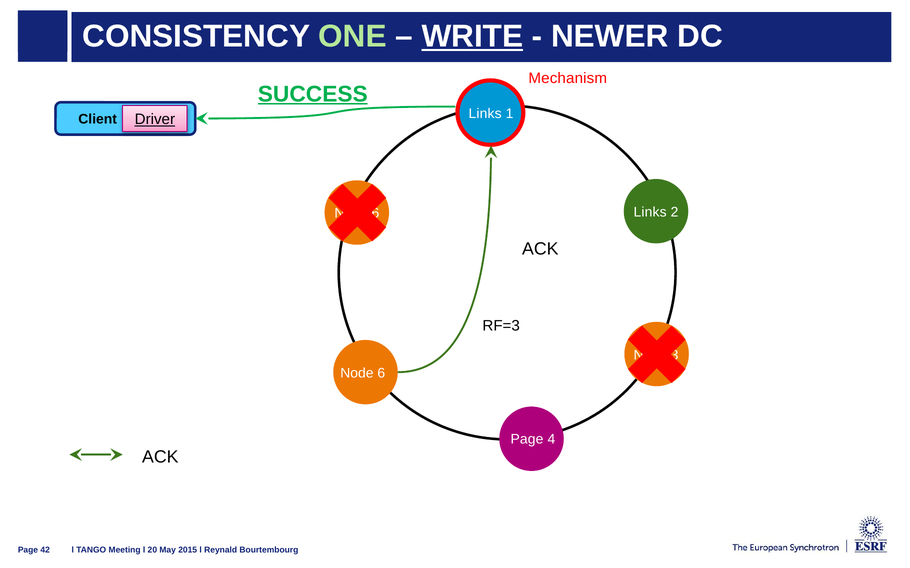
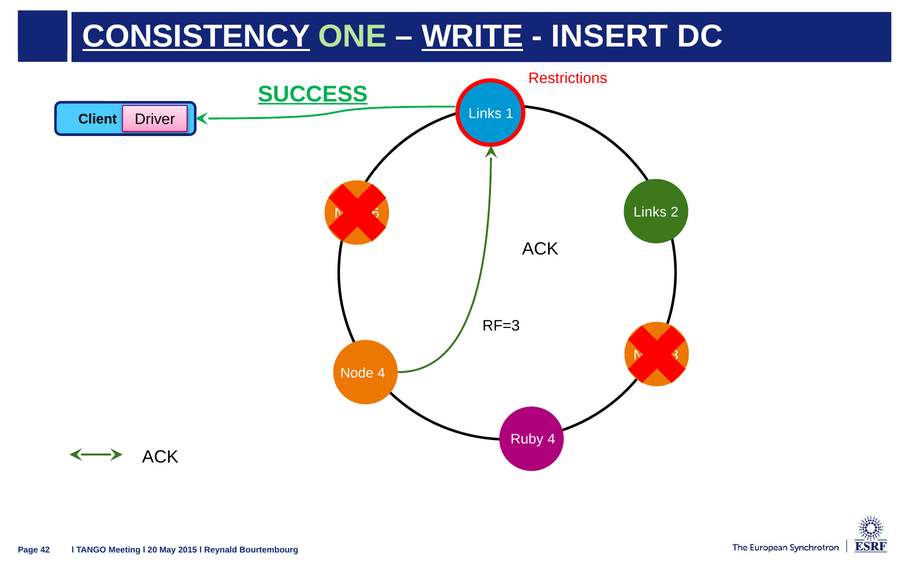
CONSISTENCY underline: none -> present
NEWER: NEWER -> INSERT
Mechanism: Mechanism -> Restrictions
Driver underline: present -> none
6 at (381, 374): 6 -> 4
Page at (527, 440): Page -> Ruby
